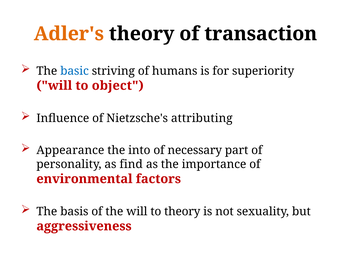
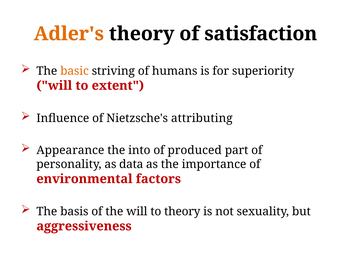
transaction: transaction -> satisfaction
basic colour: blue -> orange
object: object -> extent
necessary: necessary -> produced
find: find -> data
